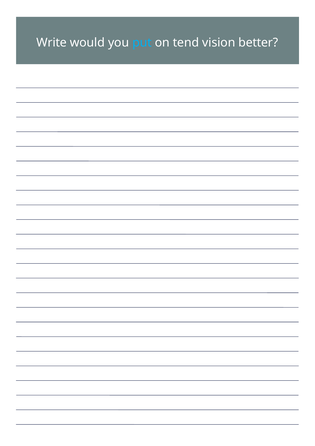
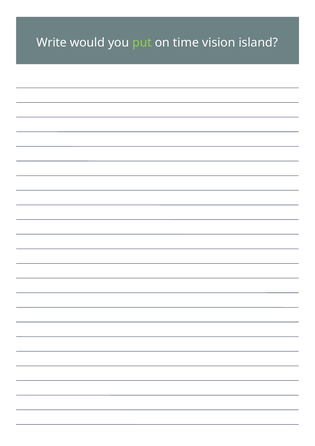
put colour: light blue -> light green
tend: tend -> time
better: better -> island
